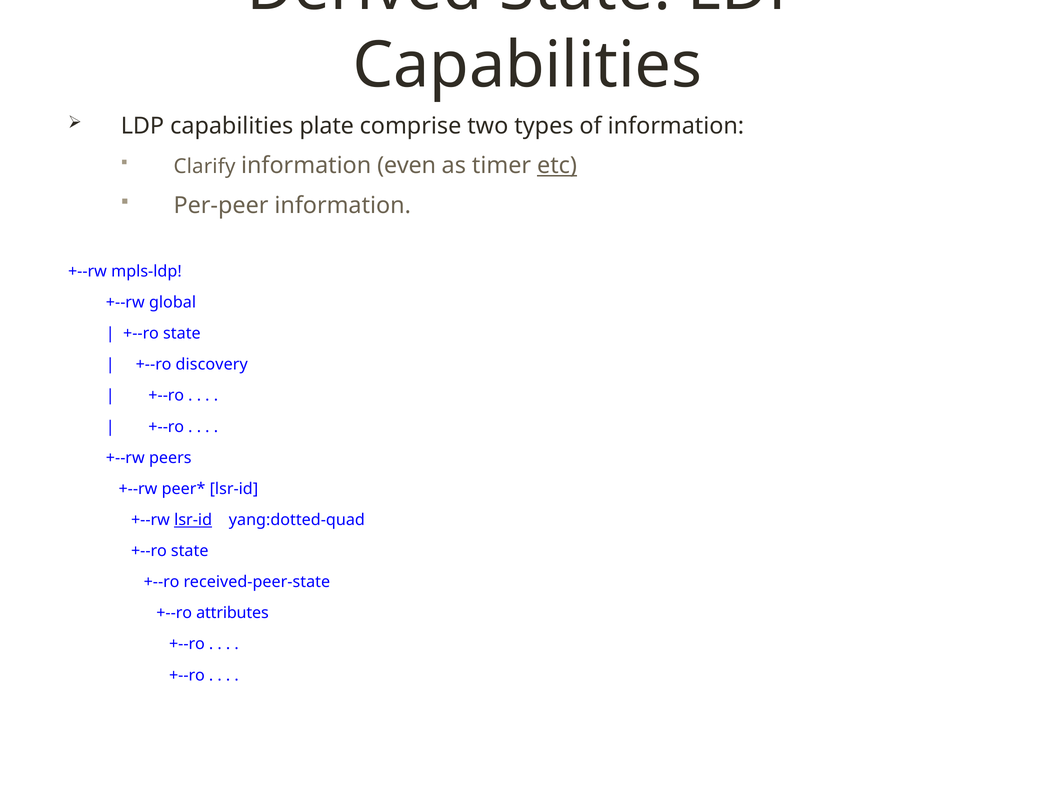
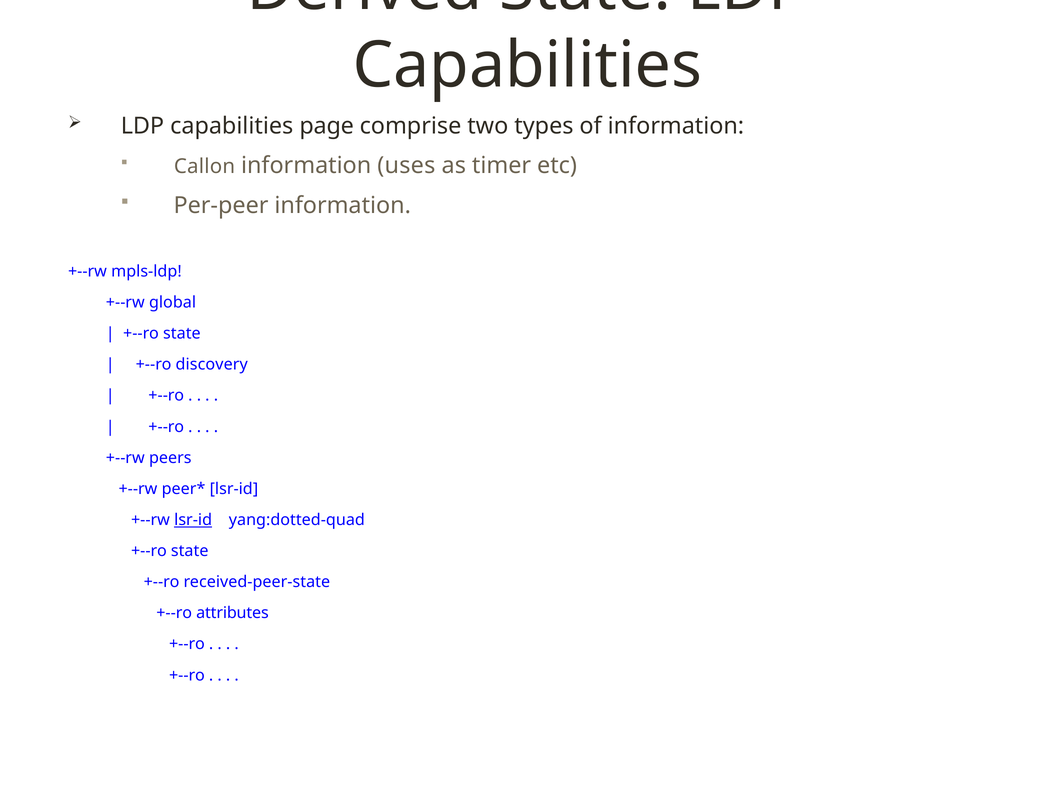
plate: plate -> page
Clarify: Clarify -> Callon
even: even -> uses
etc underline: present -> none
